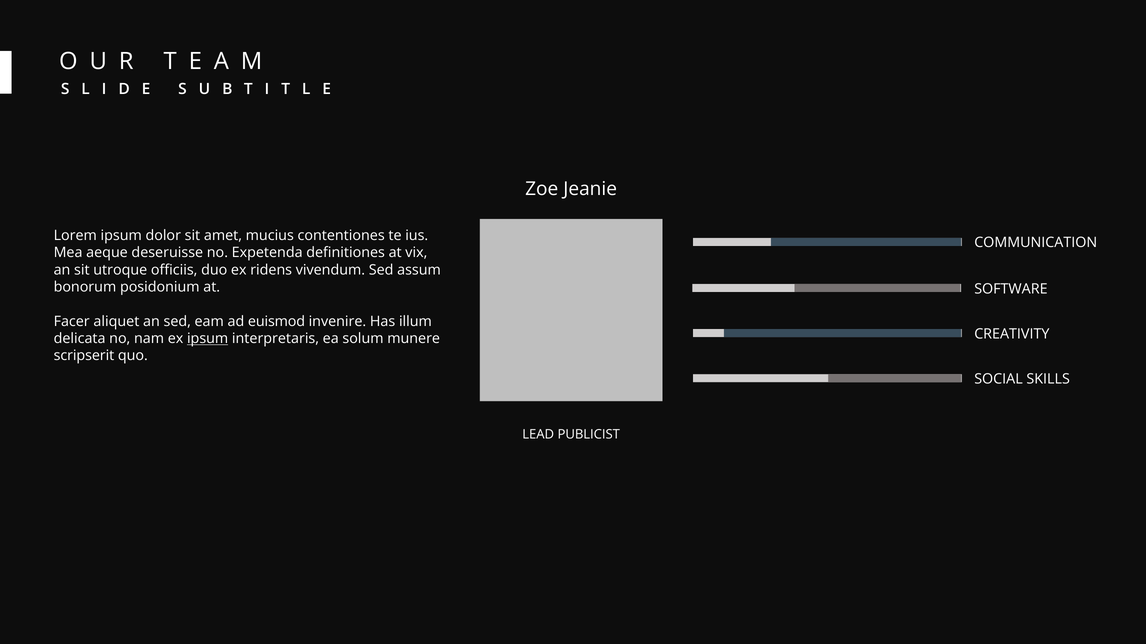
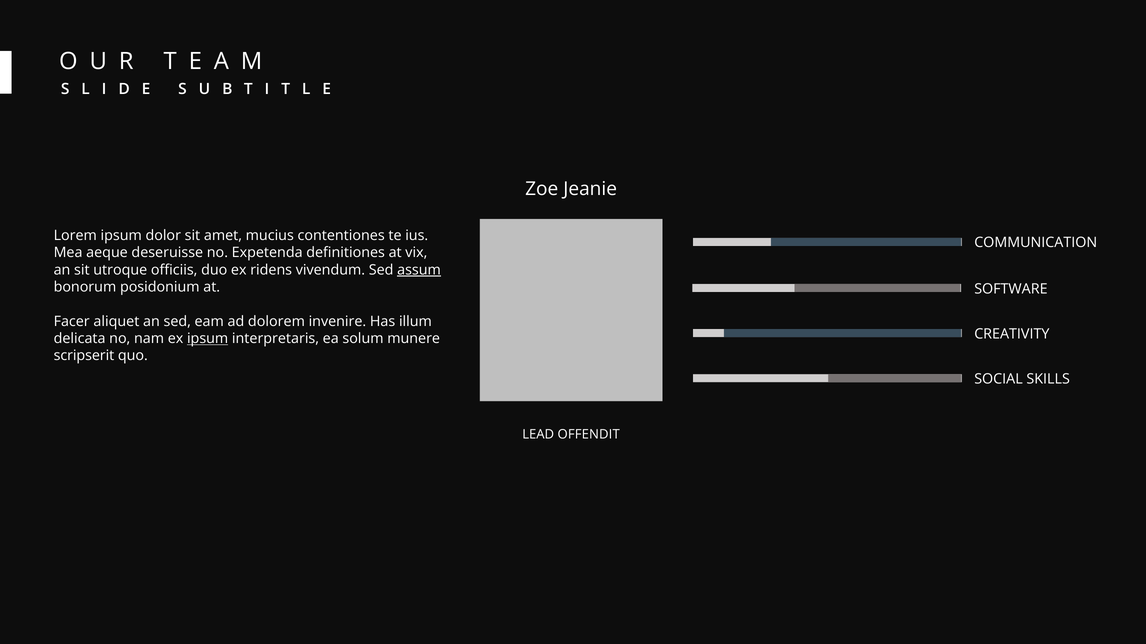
assum underline: none -> present
euismod: euismod -> dolorem
PUBLICIST: PUBLICIST -> OFFENDIT
